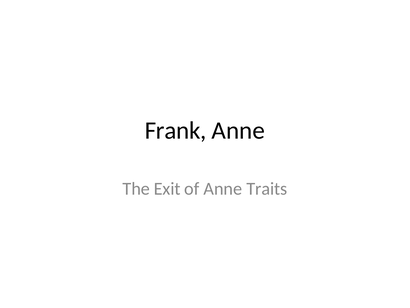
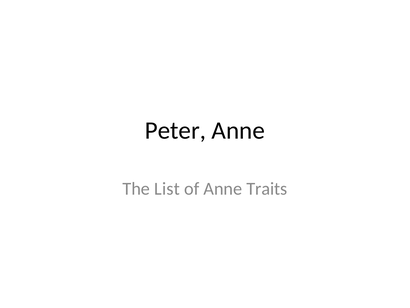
Frank: Frank -> Peter
Exit: Exit -> List
